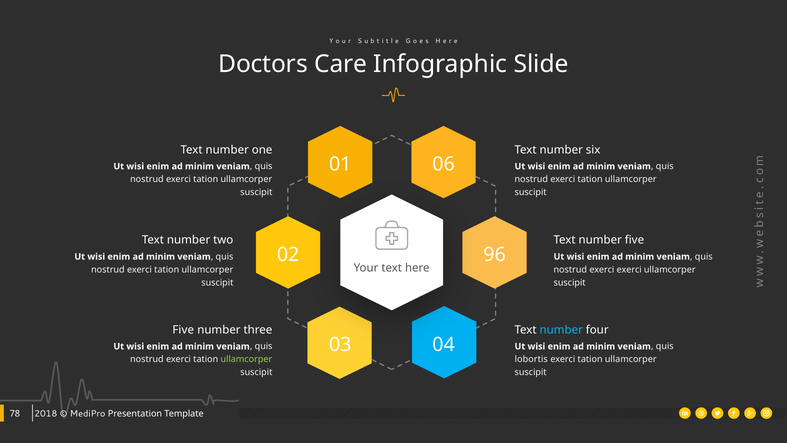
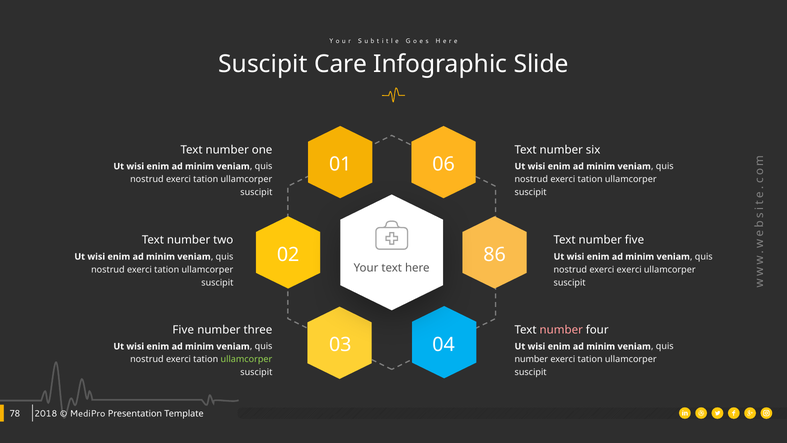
Doctors at (263, 64): Doctors -> Suscipit
96: 96 -> 86
number at (561, 330) colour: light blue -> pink
lobortis at (531, 359): lobortis -> number
